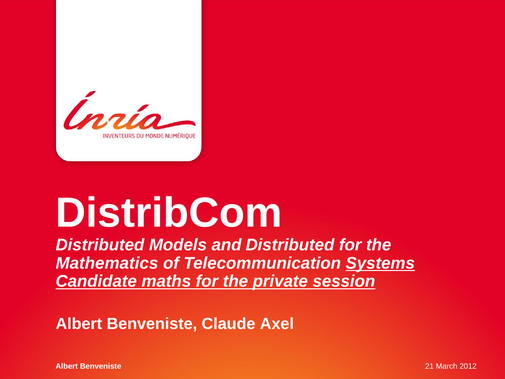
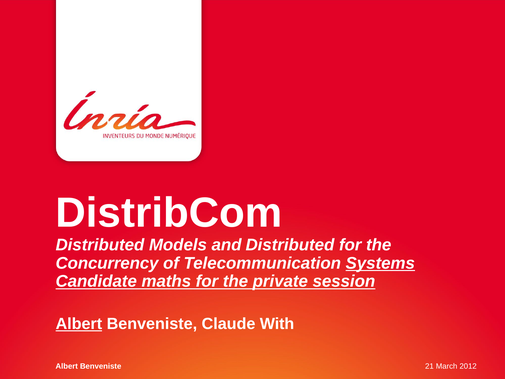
Mathematics: Mathematics -> Concurrency
Albert at (79, 324) underline: none -> present
Axel: Axel -> With
